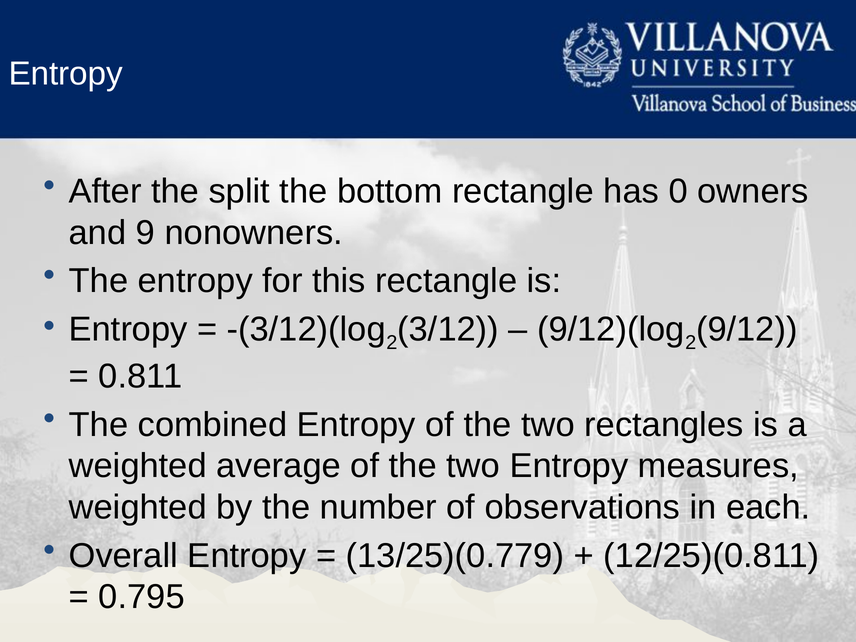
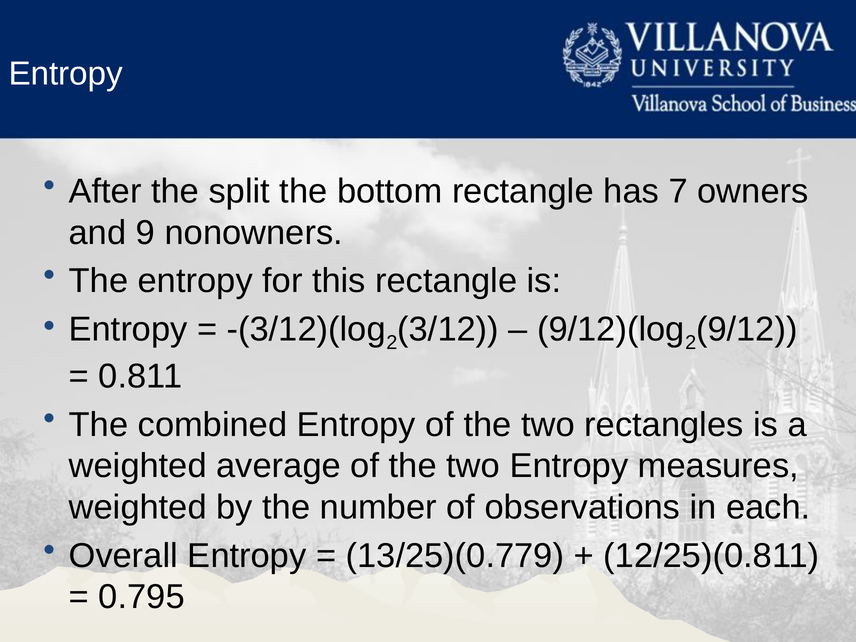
0: 0 -> 7
